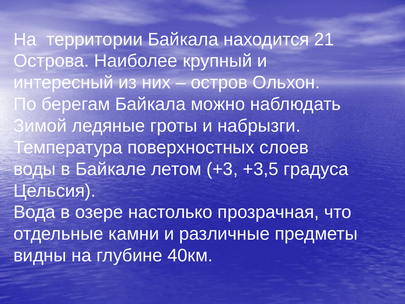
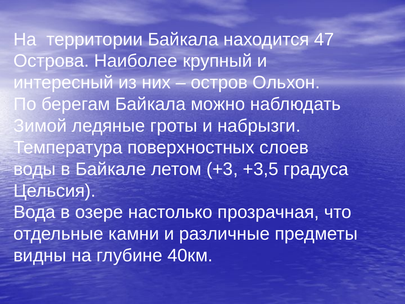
21: 21 -> 47
